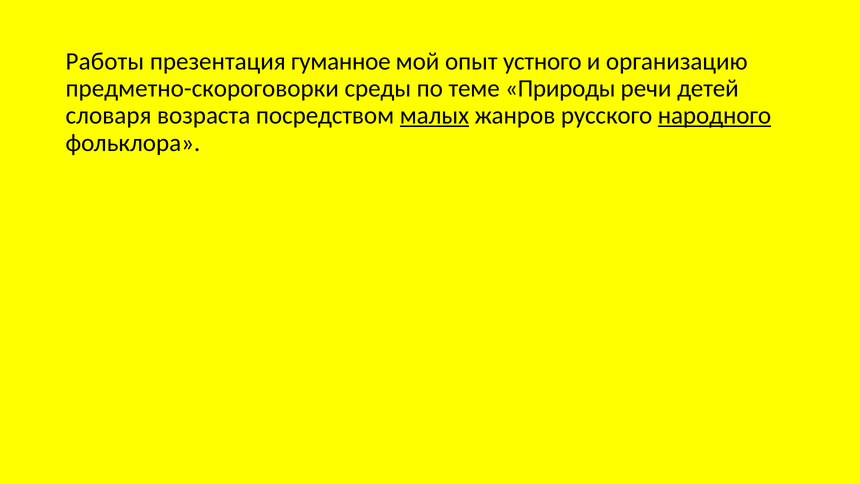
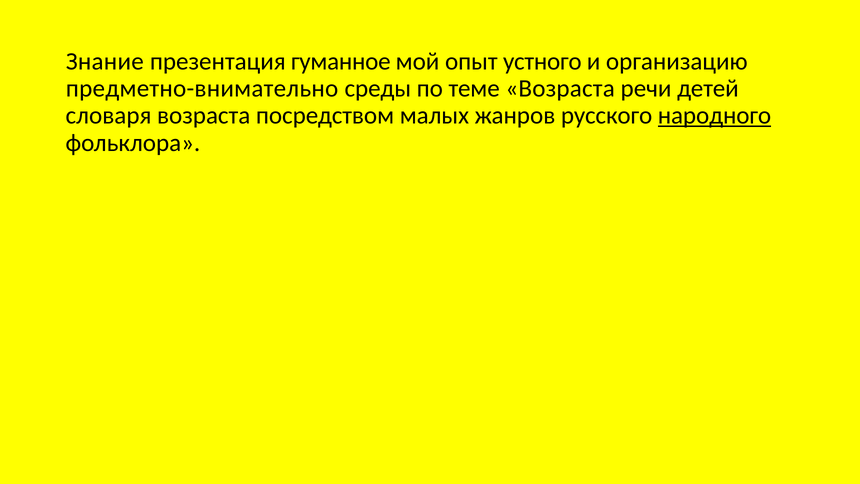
Работы: Работы -> Знание
предметно-скороговорки: предметно-скороговорки -> предметно-внимательно
теме Природы: Природы -> Возраста
малых underline: present -> none
